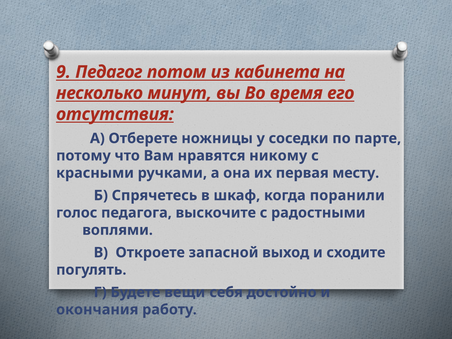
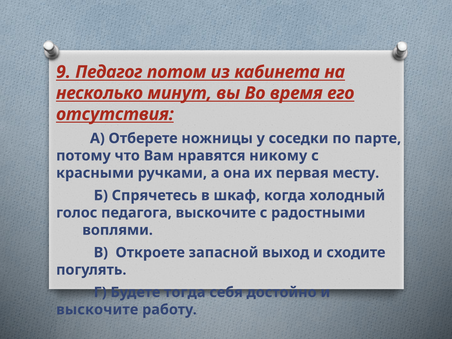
поранили: поранили -> холодный
вещи: вещи -> тогда
окончания at (97, 310): окончания -> выскочите
